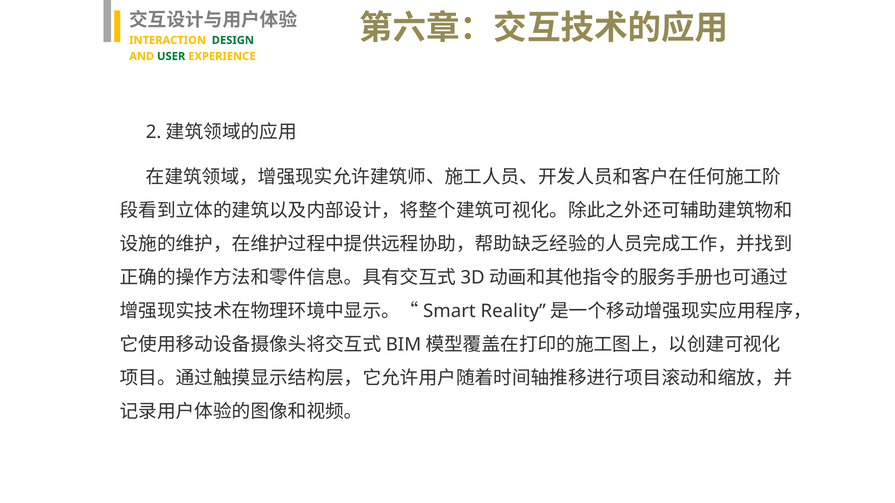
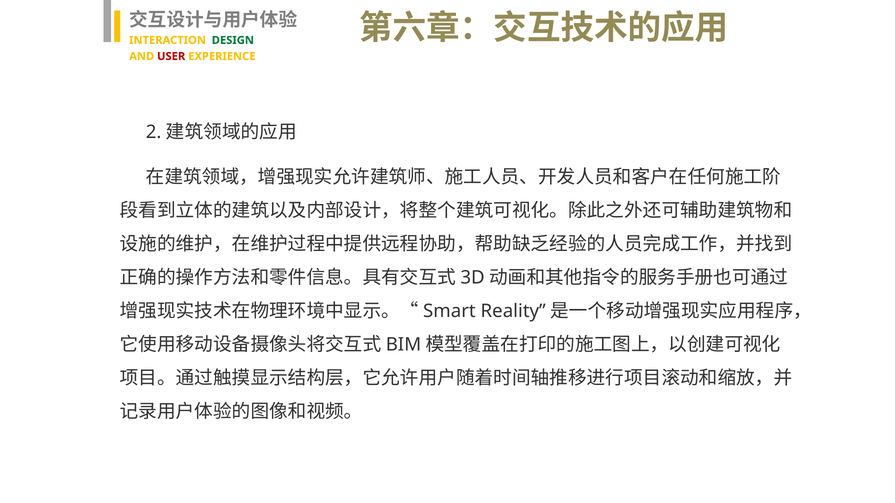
USER colour: green -> red
